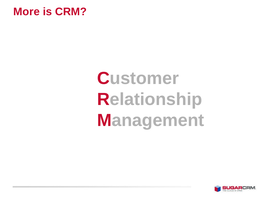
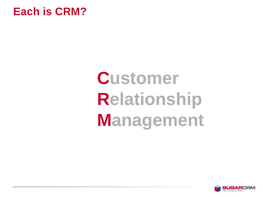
More: More -> Each
